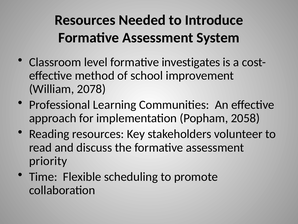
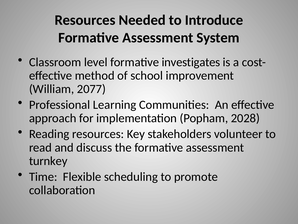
2078: 2078 -> 2077
2058: 2058 -> 2028
priority: priority -> turnkey
